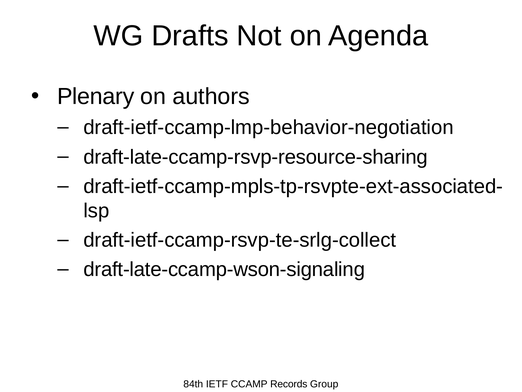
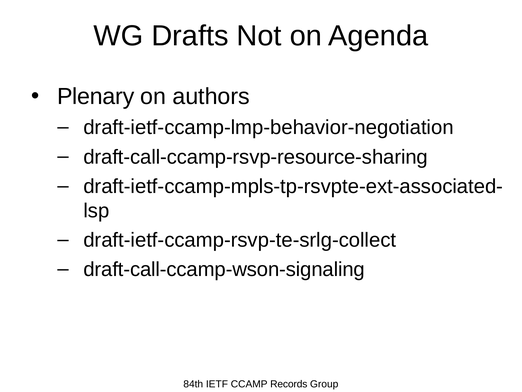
draft-late-ccamp-rsvp-resource-sharing: draft-late-ccamp-rsvp-resource-sharing -> draft-call-ccamp-rsvp-resource-sharing
draft-late-ccamp-wson-signaling: draft-late-ccamp-wson-signaling -> draft-call-ccamp-wson-signaling
